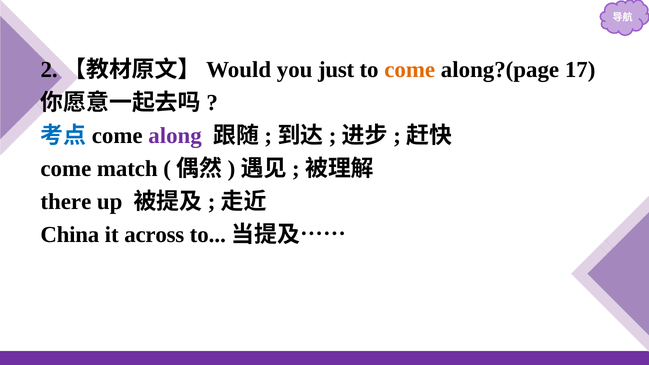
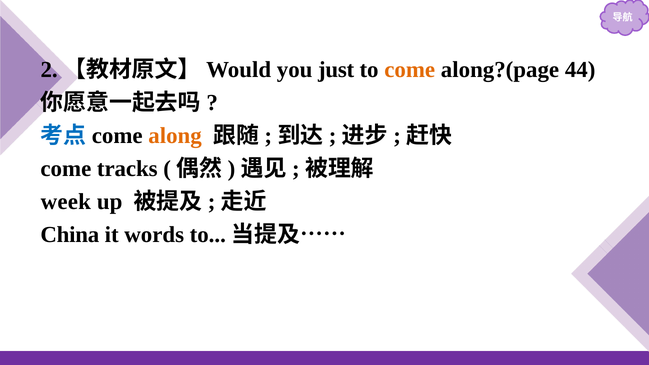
17: 17 -> 44
along colour: purple -> orange
match: match -> tracks
there: there -> week
across: across -> words
